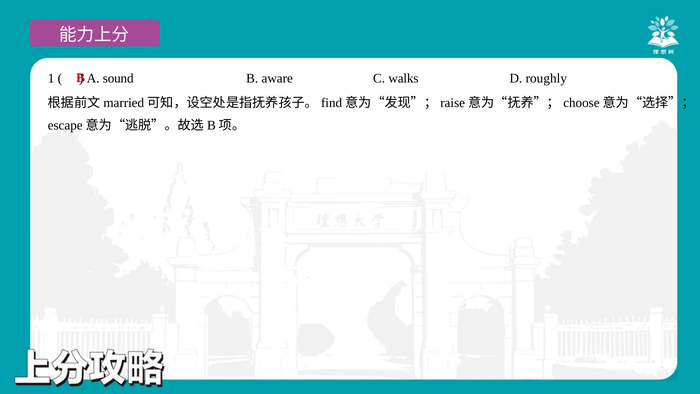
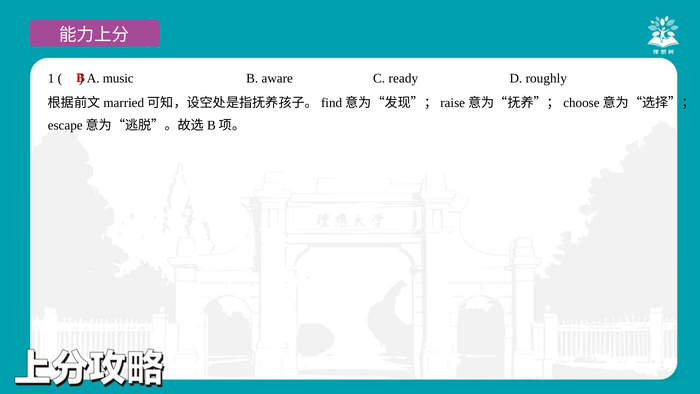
sound: sound -> music
walks: walks -> ready
